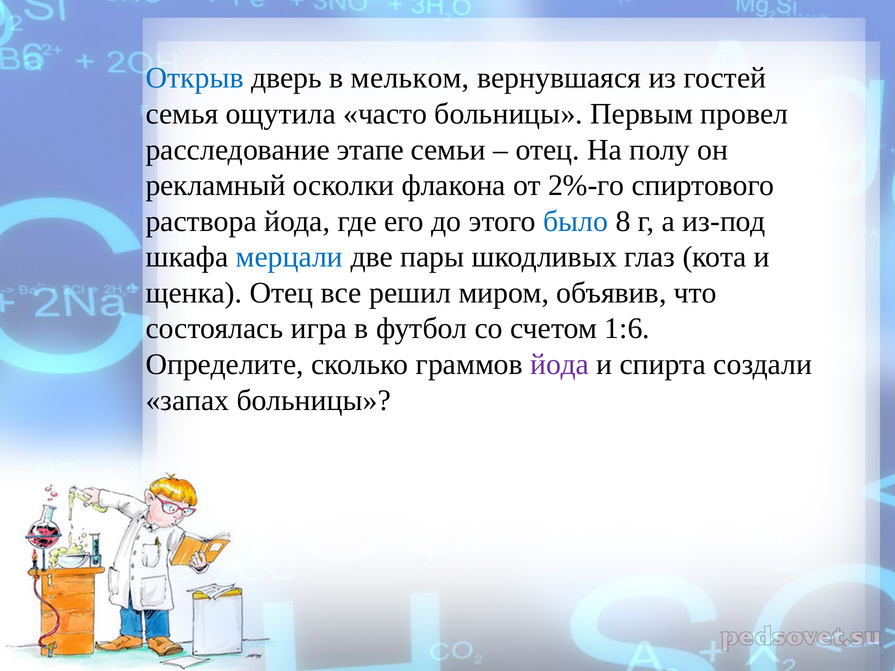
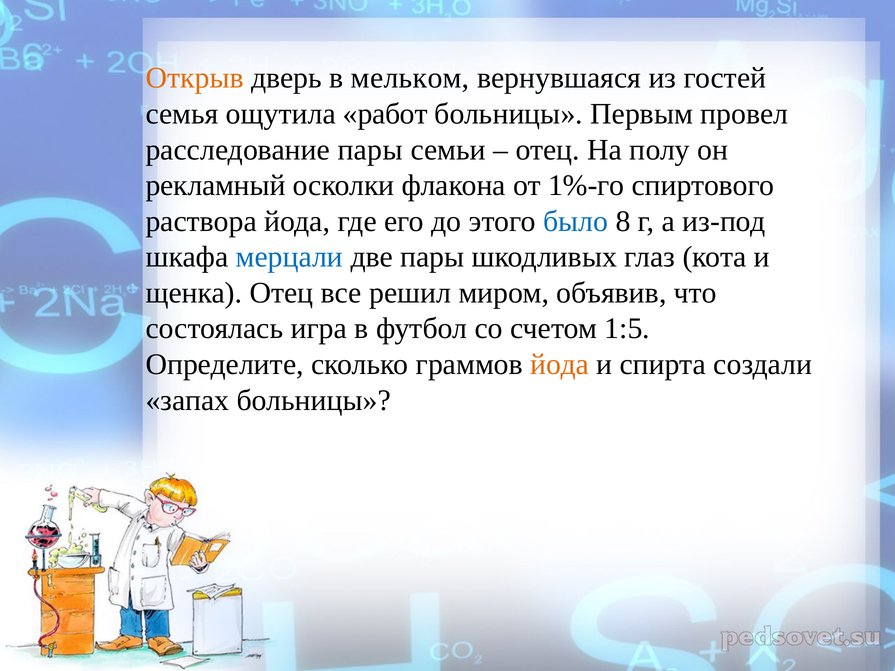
Открыв colour: blue -> orange
часто: часто -> работ
расследование этапе: этапе -> пары
2%-го: 2%-го -> 1%-го
1:6: 1:6 -> 1:5
йода at (560, 365) colour: purple -> orange
